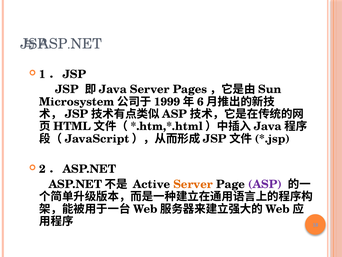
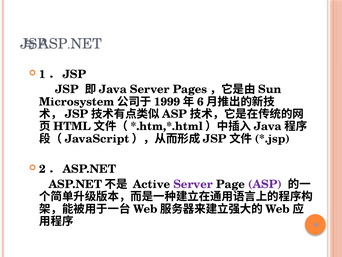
Server at (193, 184) colour: orange -> purple
